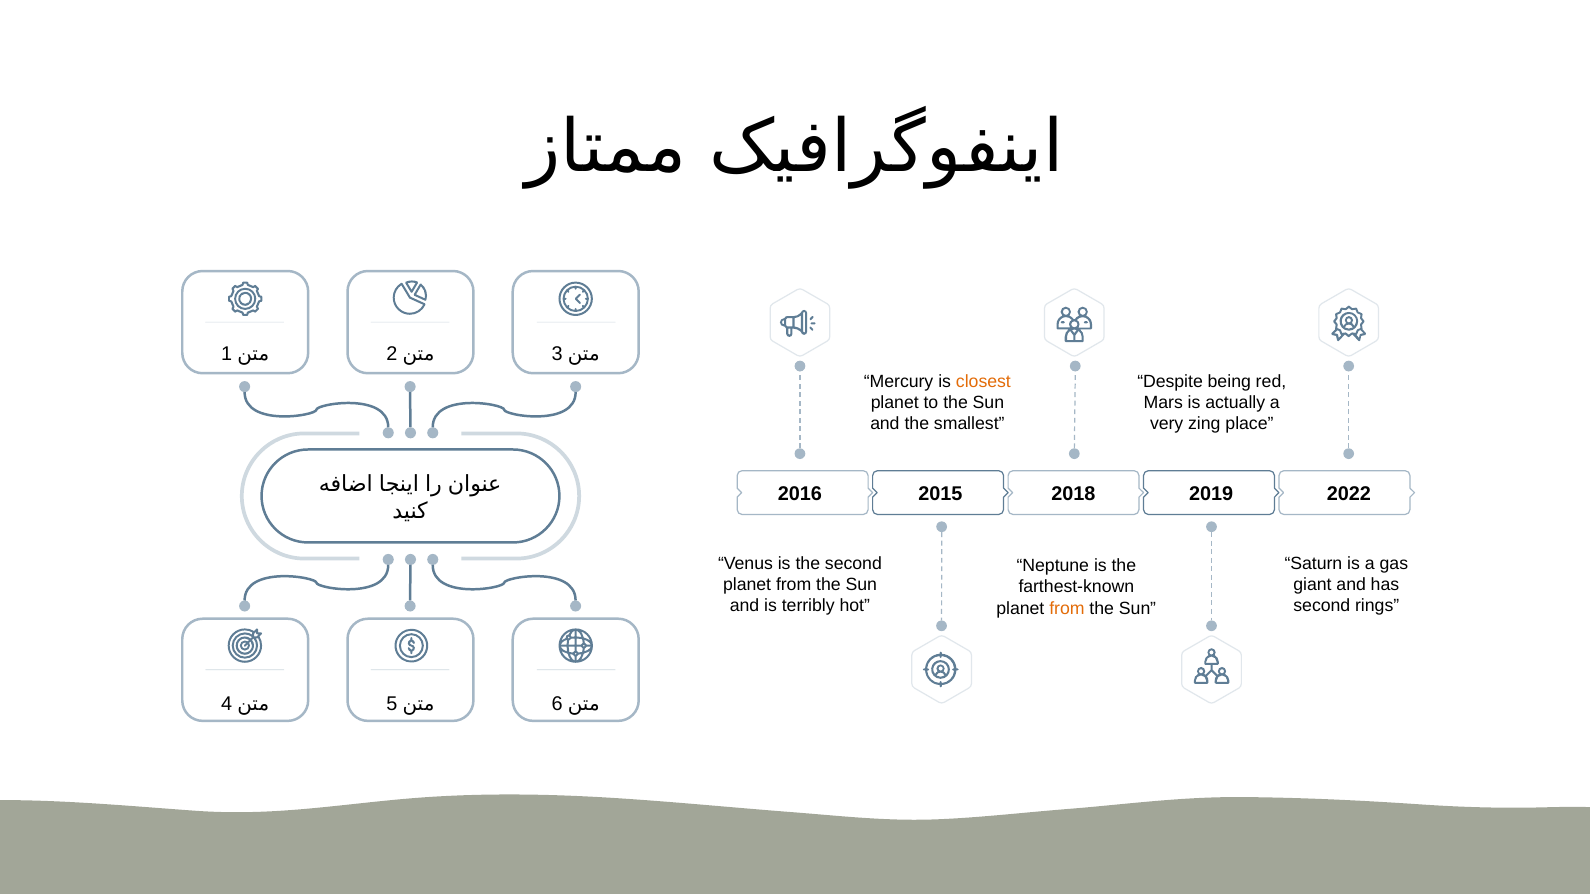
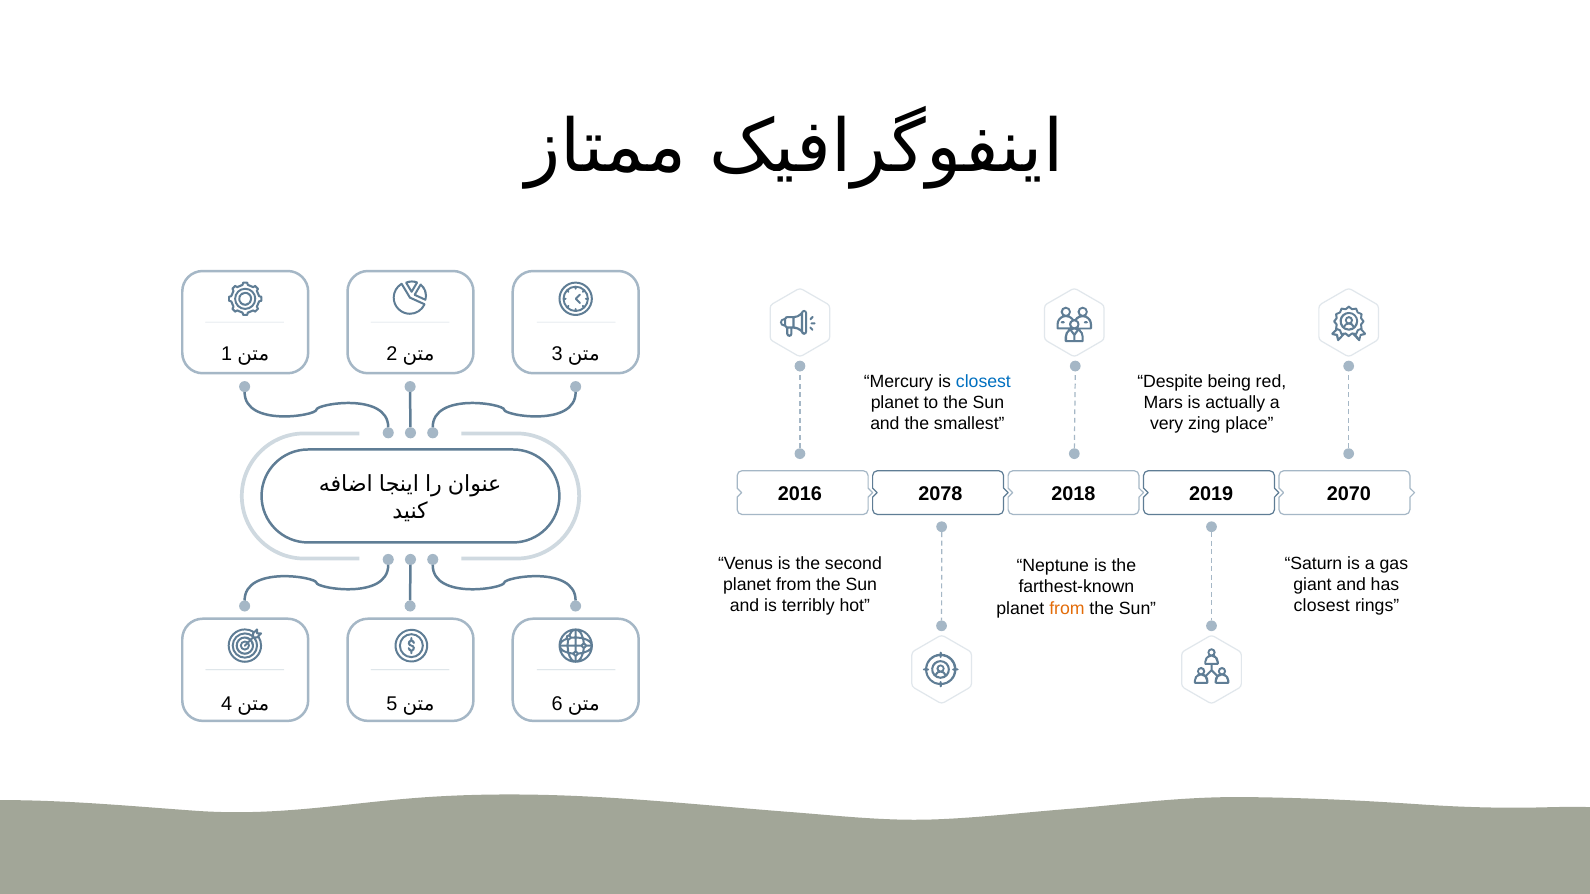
closest at (983, 382) colour: orange -> blue
2015: 2015 -> 2078
2022: 2022 -> 2070
second at (1322, 606): second -> closest
